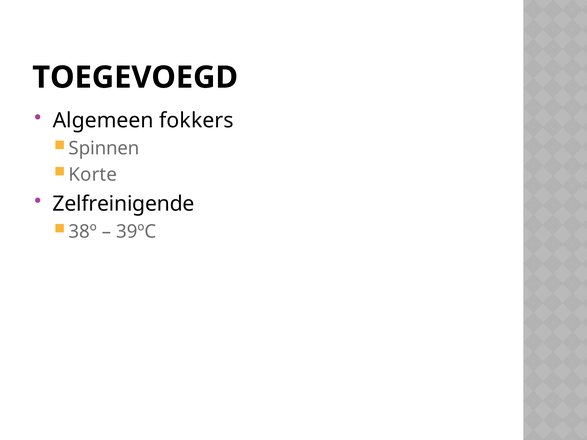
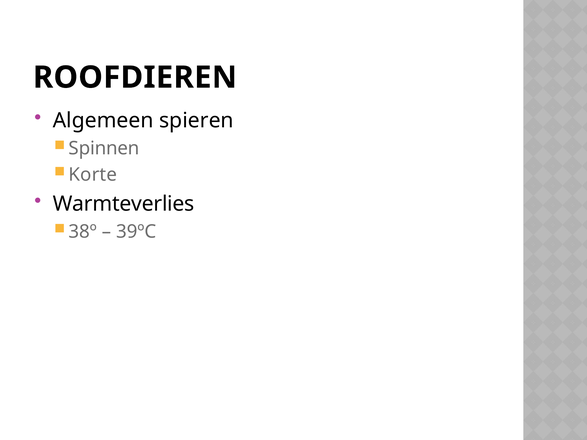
TOEGEVOEGD: TOEGEVOEGD -> ROOFDIEREN
fokkers: fokkers -> spieren
Zelfreinigende: Zelfreinigende -> Warmteverlies
